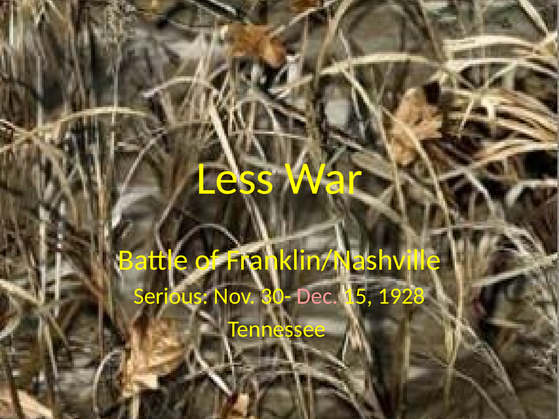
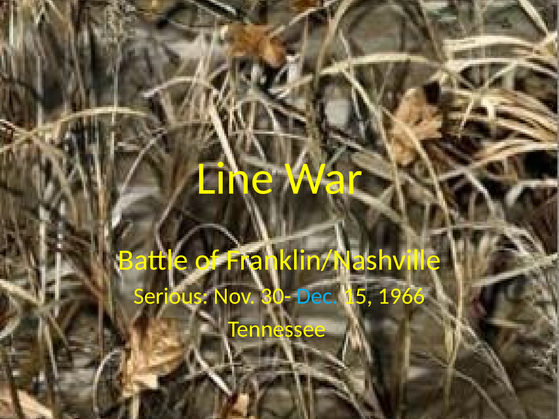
Less: Less -> Line
Dec colour: pink -> light blue
1928: 1928 -> 1966
